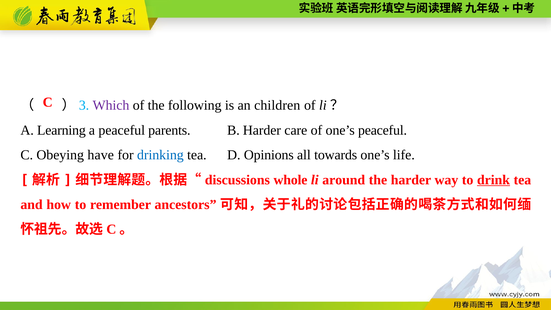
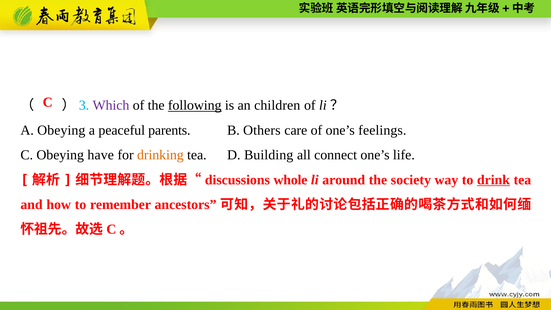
following underline: none -> present
A Learning: Learning -> Obeying
B Harder: Harder -> Others
one’s peaceful: peaceful -> feelings
drinking colour: blue -> orange
Opinions: Opinions -> Building
towards: towards -> connect
the harder: harder -> society
